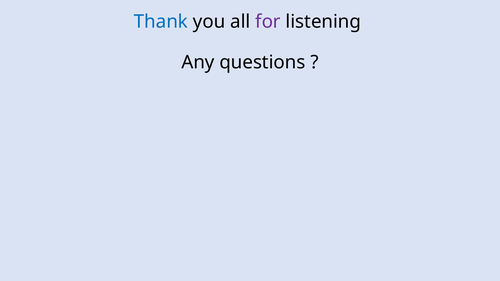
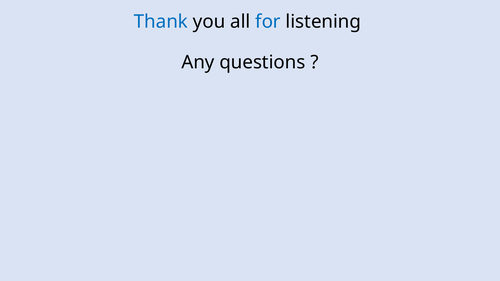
for colour: purple -> blue
